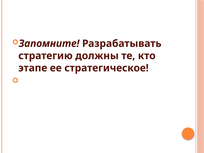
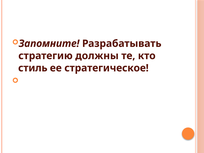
этапе: этапе -> стиль
